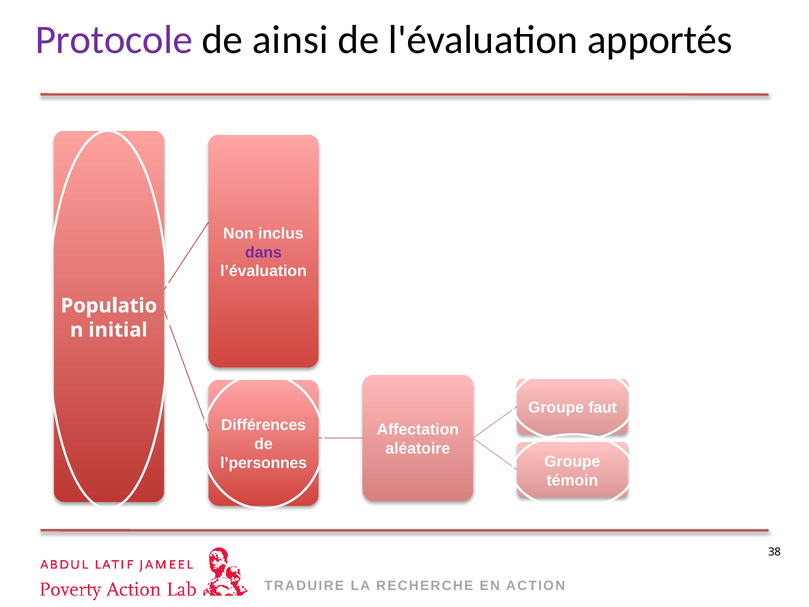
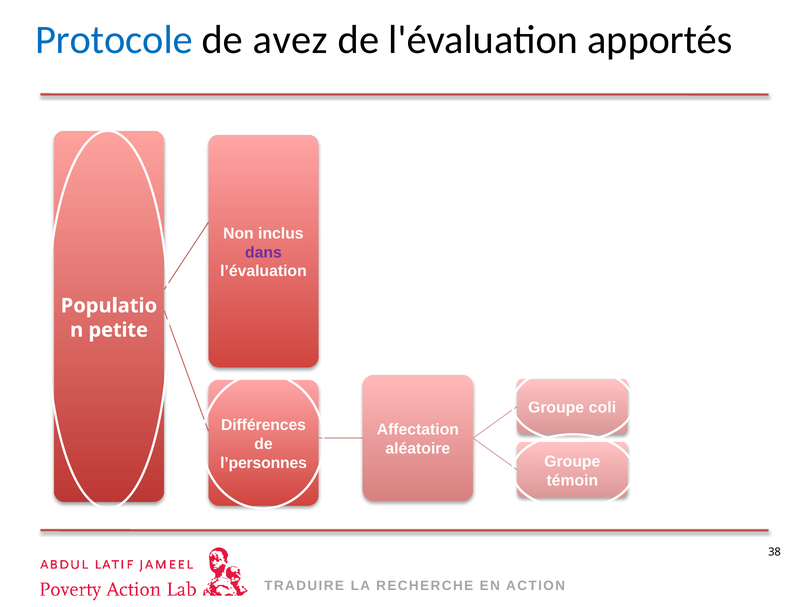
Protocole colour: purple -> blue
ainsi: ainsi -> avez
initial: initial -> petite
faut: faut -> coli
